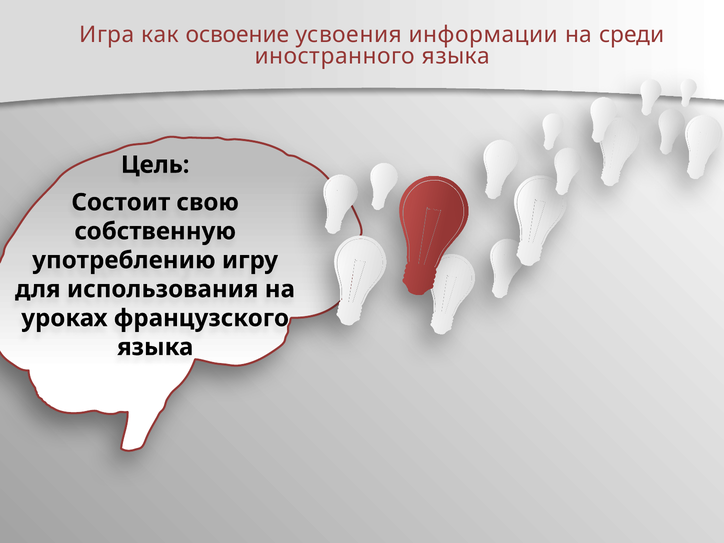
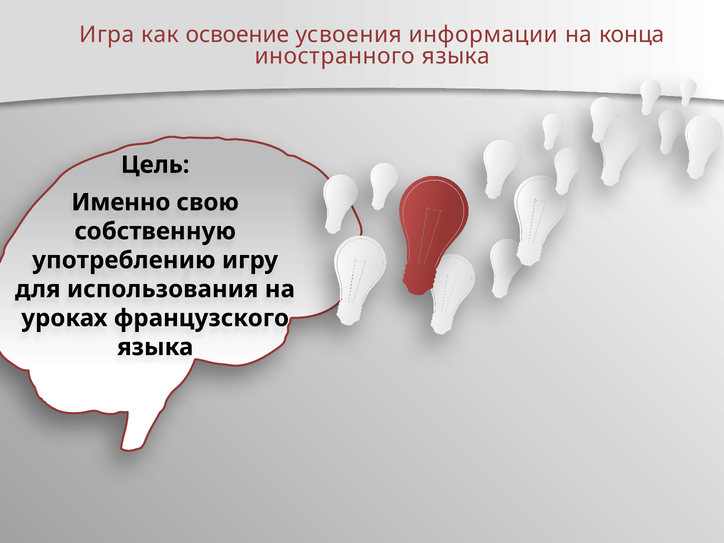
среди: среди -> конца
Состоит: Состоит -> Именно
